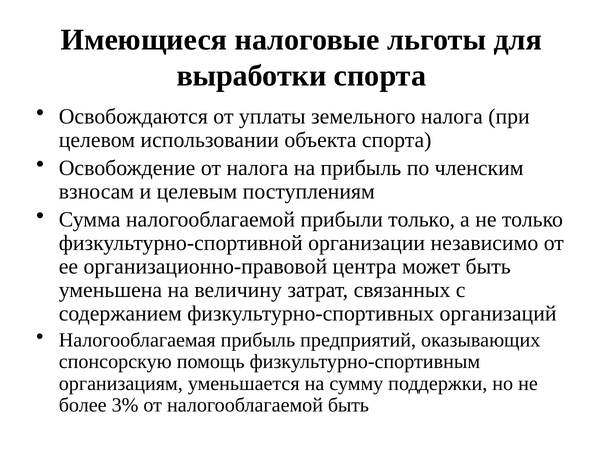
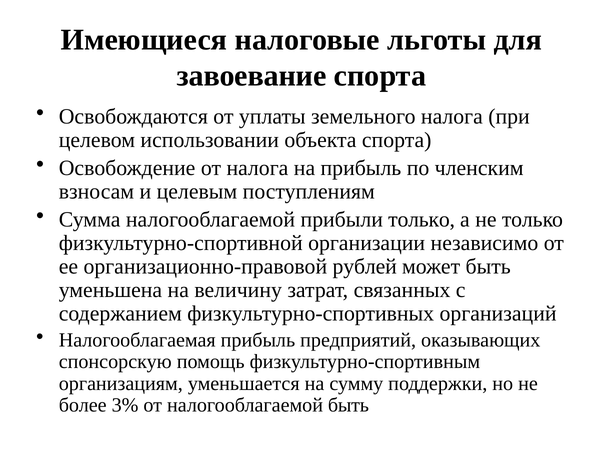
выработки: выработки -> завоевание
центра: центра -> рублей
